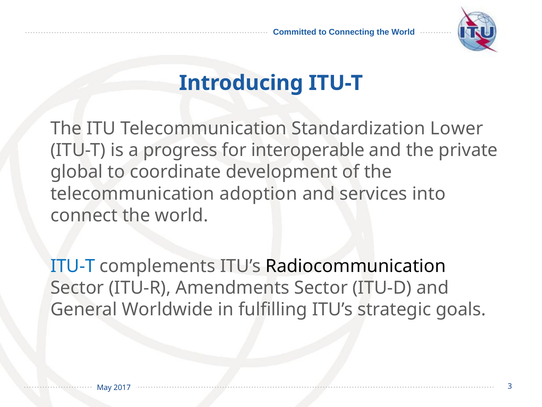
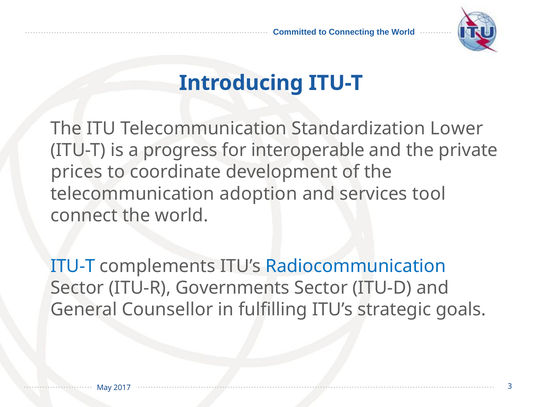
global: global -> prices
into: into -> tool
Radiocommunication colour: black -> blue
Amendments: Amendments -> Governments
Worldwide: Worldwide -> Counsellor
